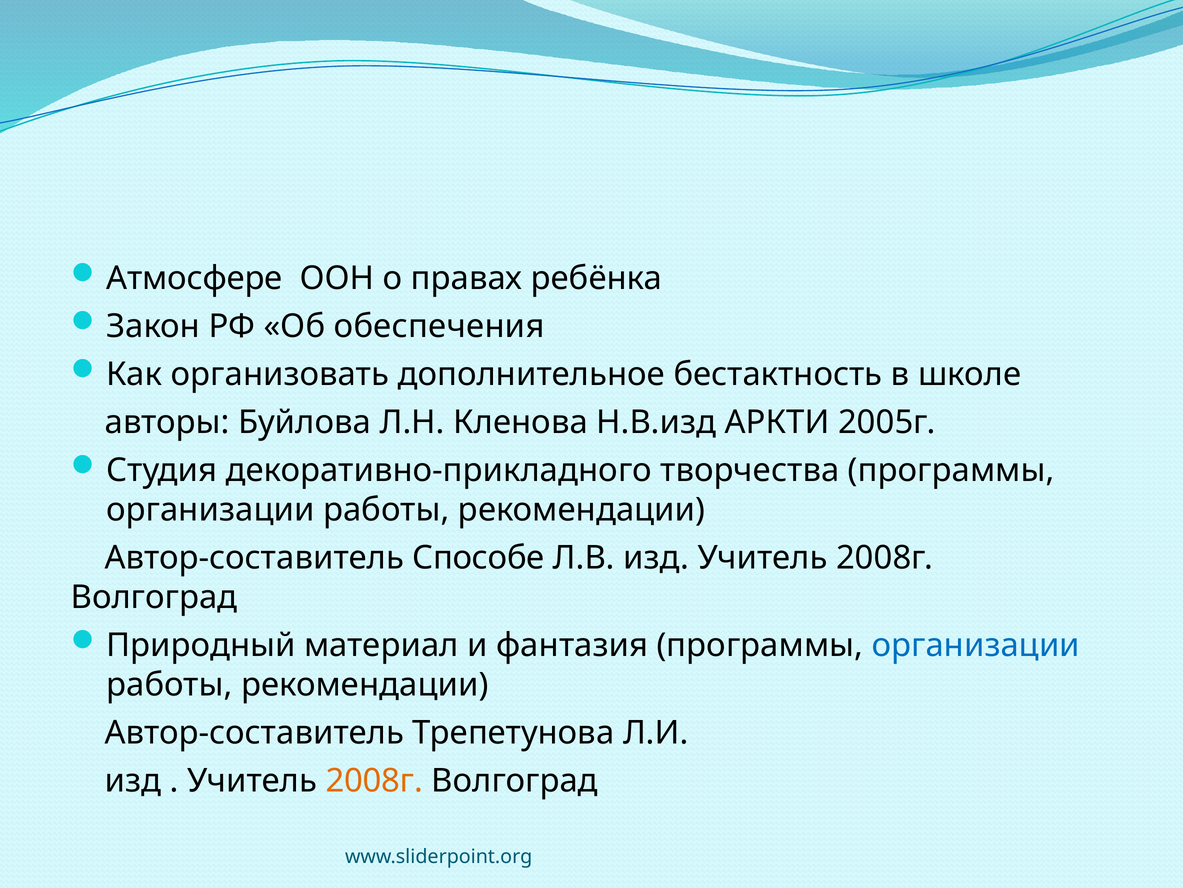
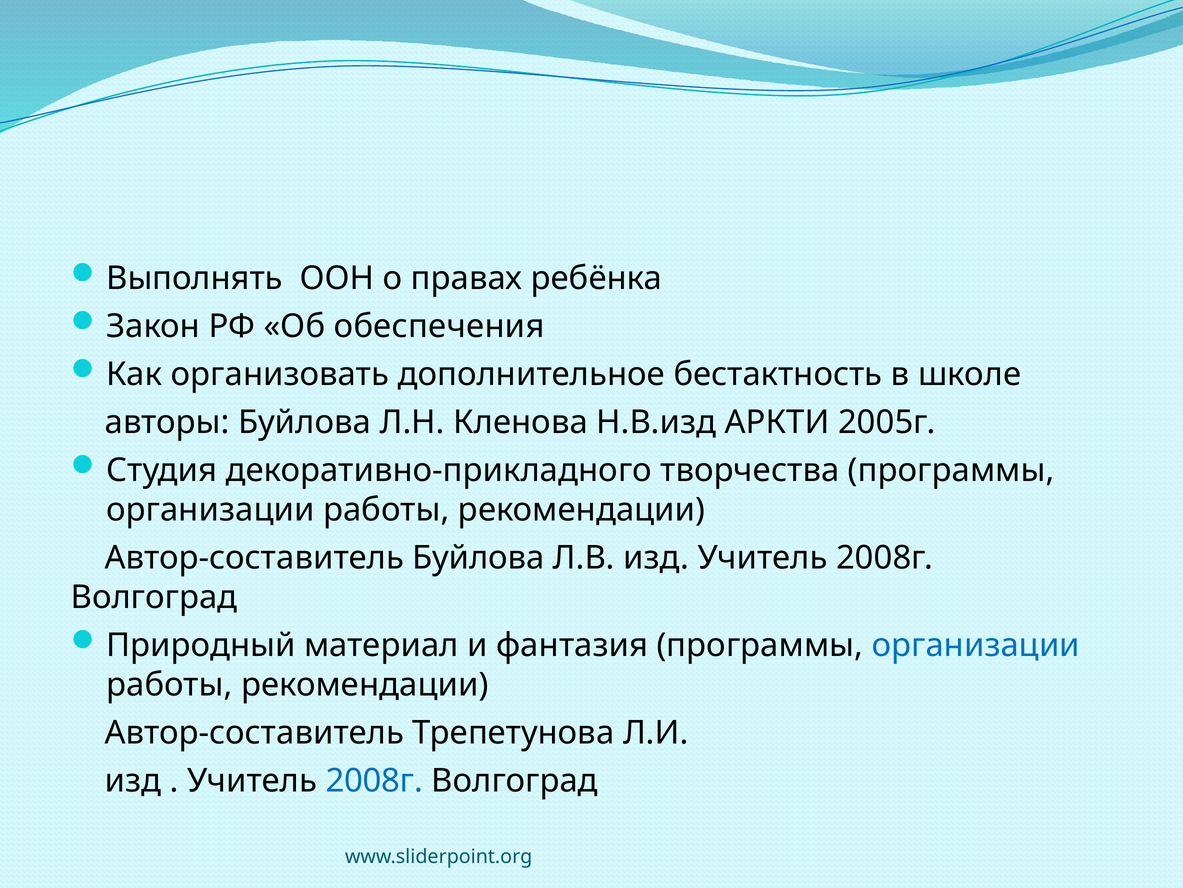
Атмосфере: Атмосфере -> Выполнять
Автор-составитель Способе: Способе -> Буйлова
2008г at (374, 780) colour: orange -> blue
